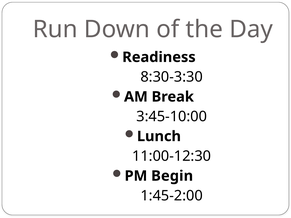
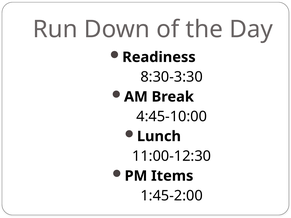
3:45-10:00: 3:45-10:00 -> 4:45-10:00
Begin: Begin -> Items
